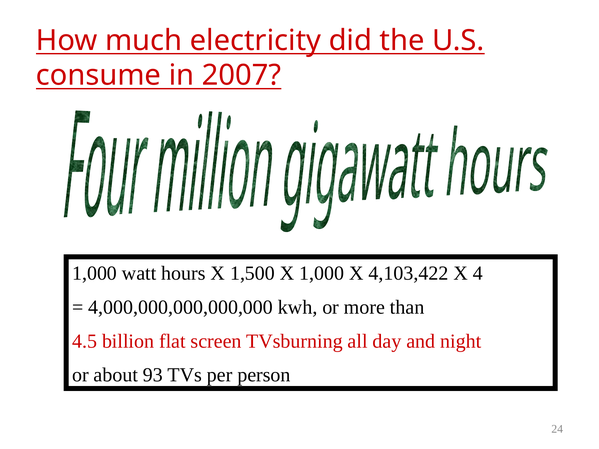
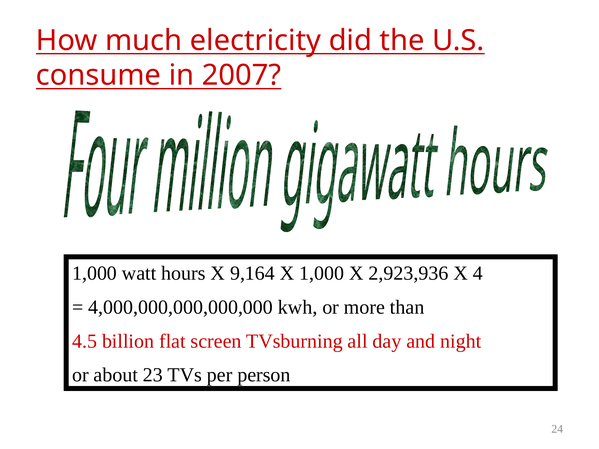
1,500: 1,500 -> 9,164
4,103,422: 4,103,422 -> 2,923,936
93: 93 -> 23
